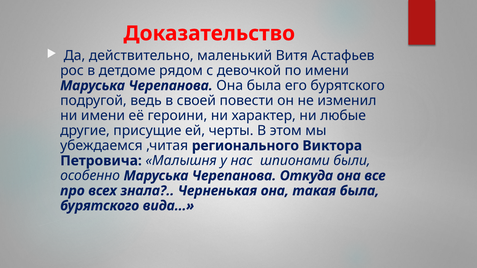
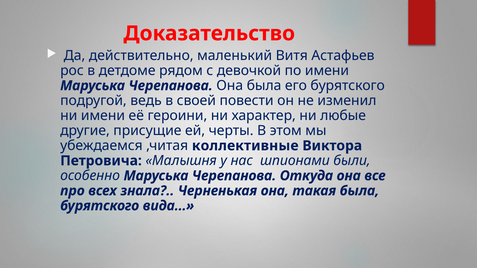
регионального: регионального -> коллективные
